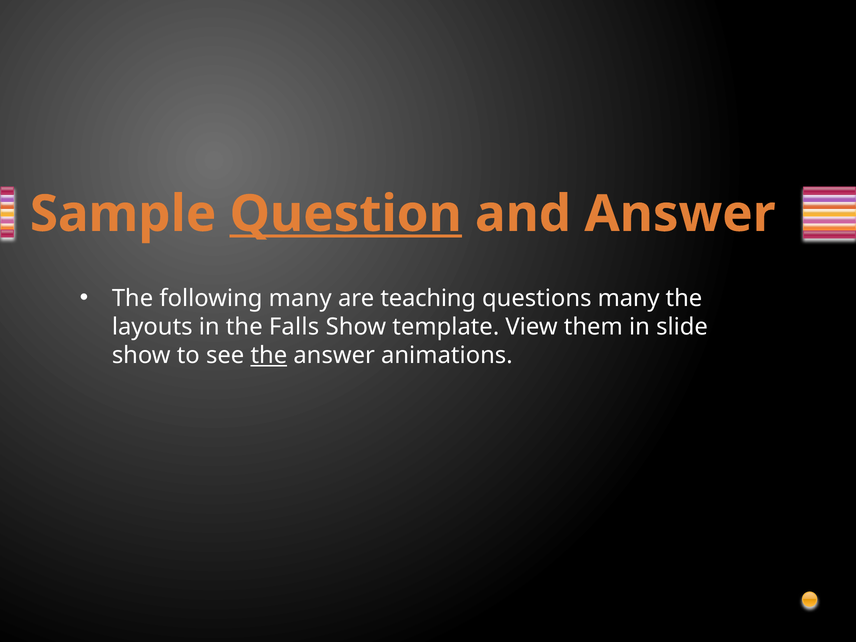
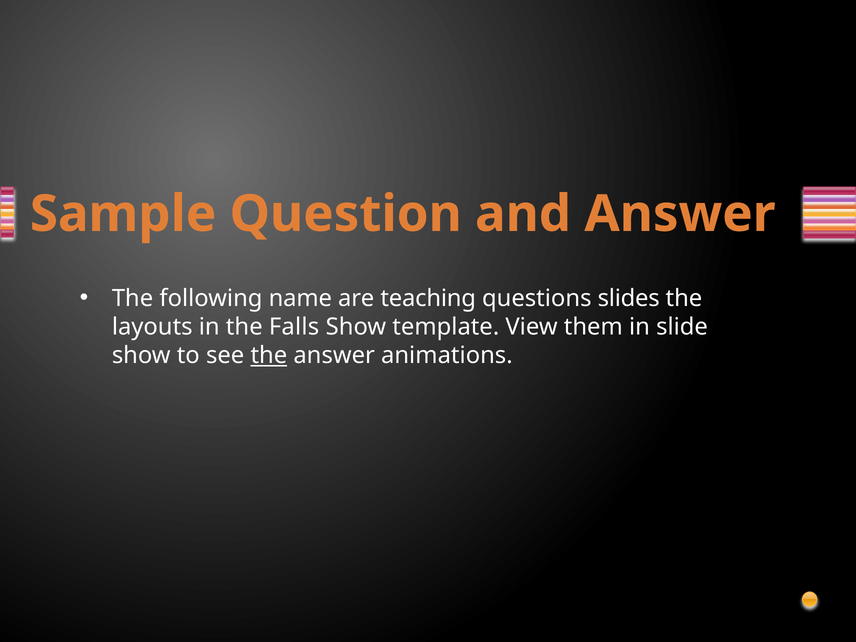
Question underline: present -> none
following many: many -> name
questions many: many -> slides
